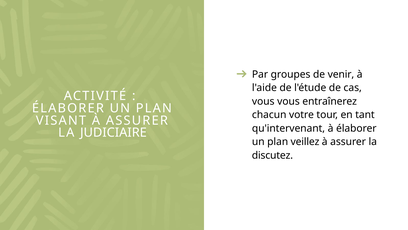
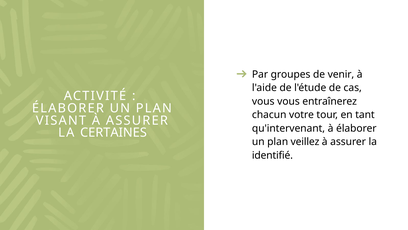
JUDICIAIRE: JUDICIAIRE -> CERTAINES
discutez: discutez -> identifié
